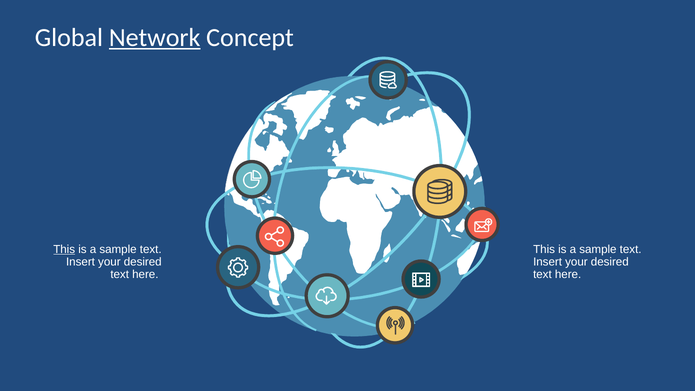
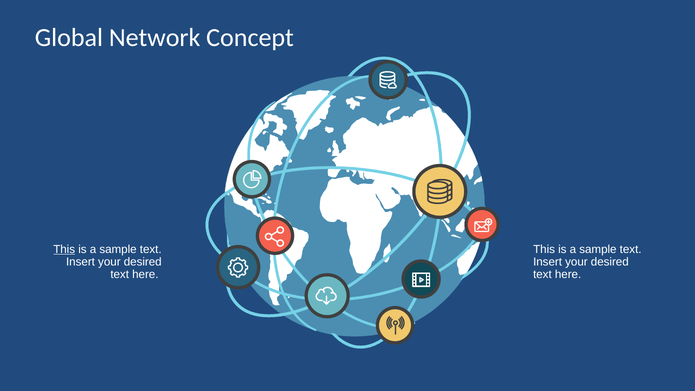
Network underline: present -> none
